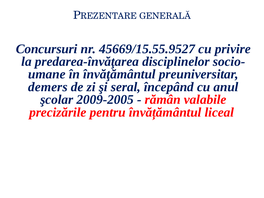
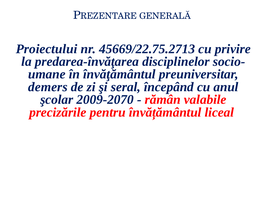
Concursuri: Concursuri -> Proiectului
45669/15.55.9527: 45669/15.55.9527 -> 45669/22.75.2713
2009-2005: 2009-2005 -> 2009-2070
